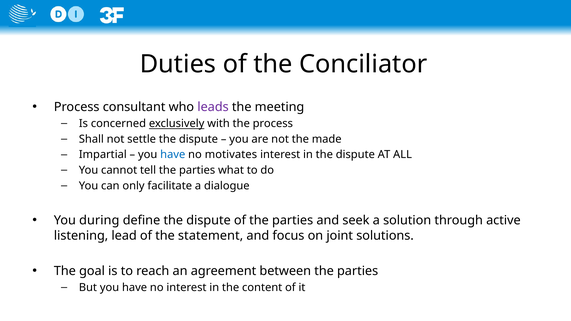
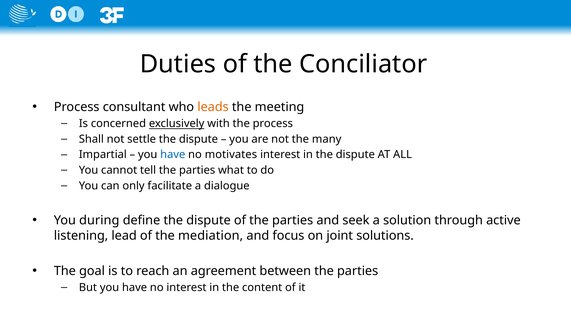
leads colour: purple -> orange
made: made -> many
statement: statement -> mediation
